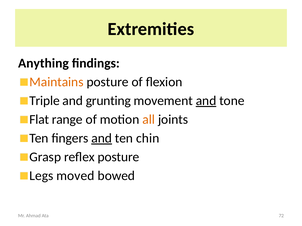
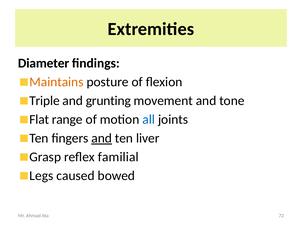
Anything: Anything -> Diameter
and at (206, 101) underline: present -> none
all colour: orange -> blue
chin: chin -> liver
reflex posture: posture -> familial
moved: moved -> caused
